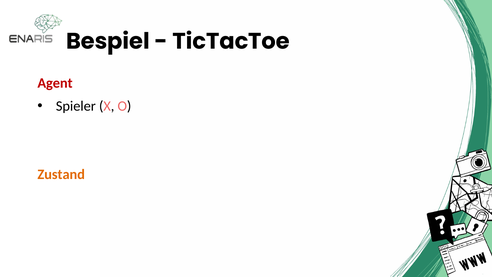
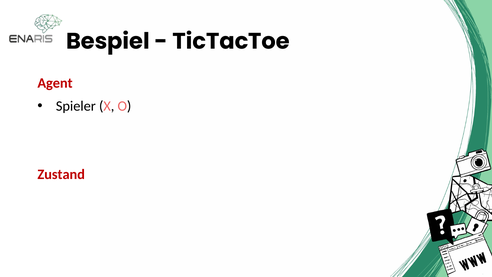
Zustand colour: orange -> red
